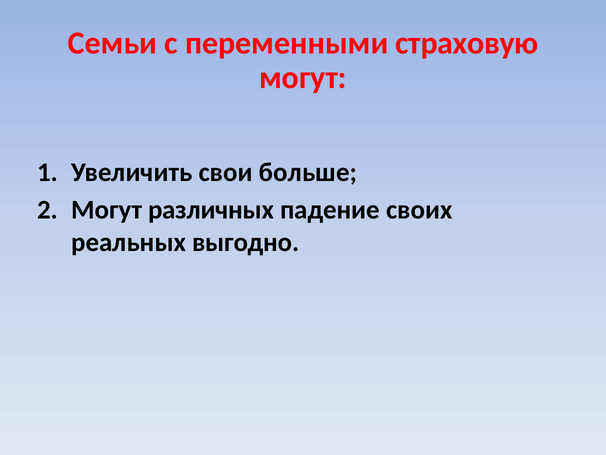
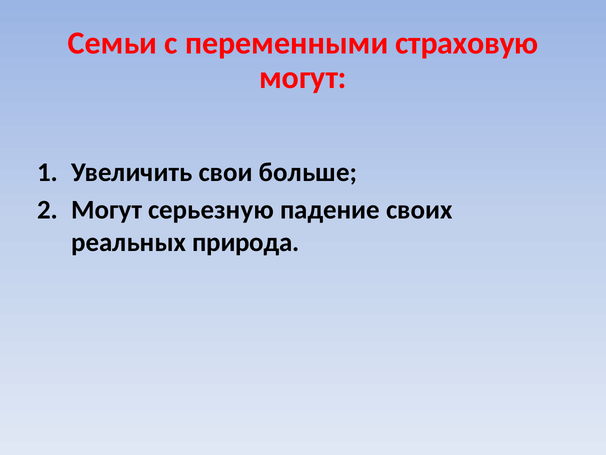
различных: различных -> серьезную
выгодно: выгодно -> природа
